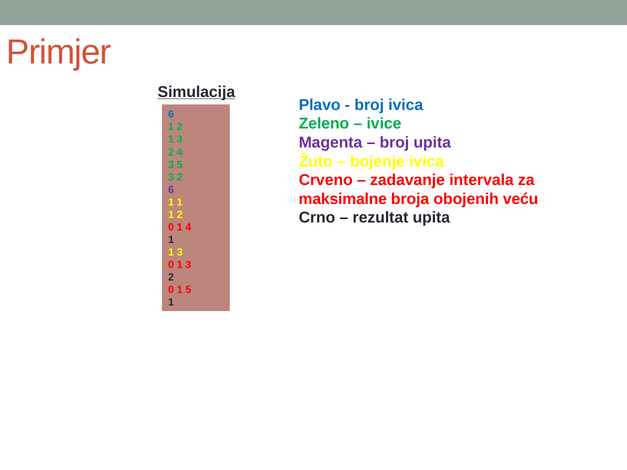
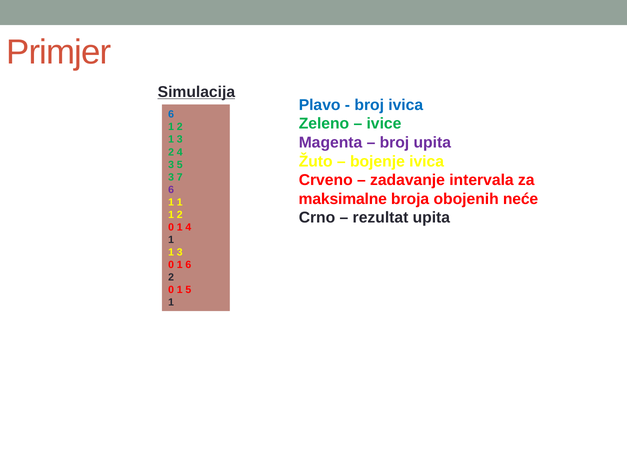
2 at (180, 177): 2 -> 7
veću: veću -> neće
0 1 3: 3 -> 6
